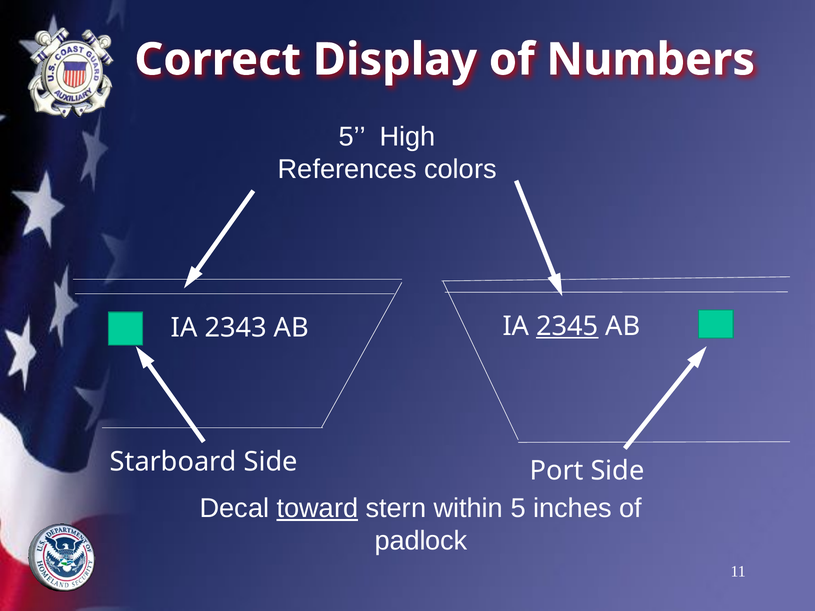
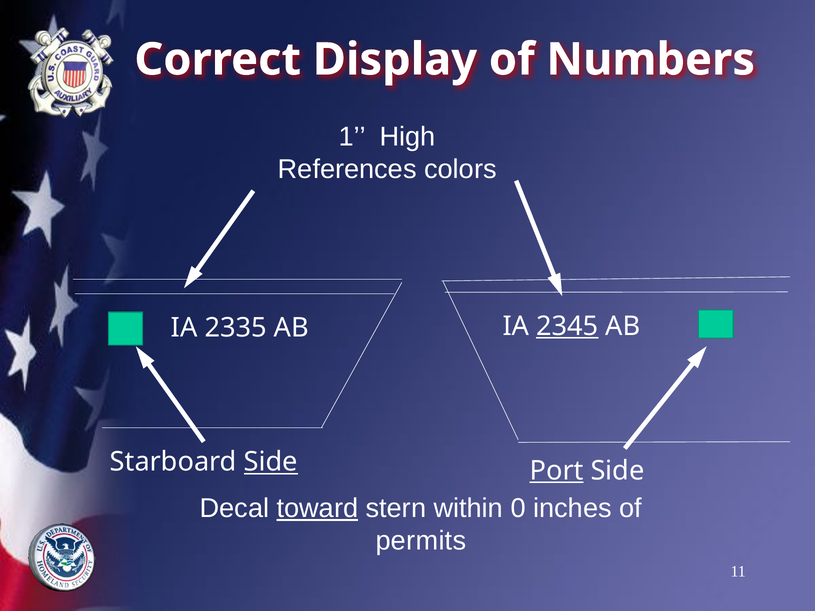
5 at (352, 137): 5 -> 1
2343: 2343 -> 2335
Side at (271, 462) underline: none -> present
Port underline: none -> present
within 5: 5 -> 0
padlock: padlock -> permits
